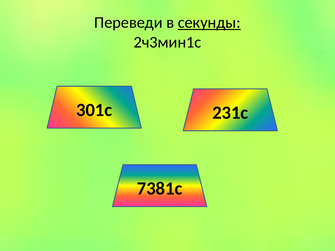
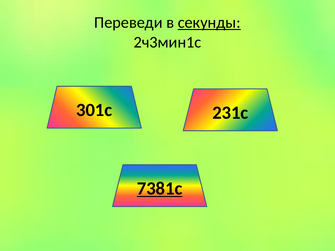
7381с underline: none -> present
